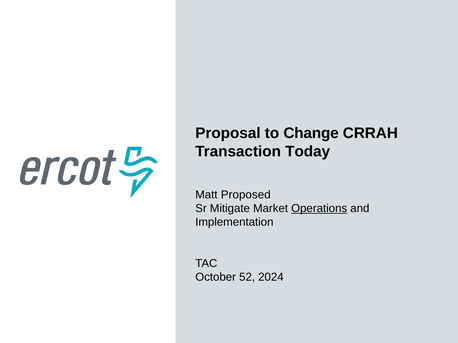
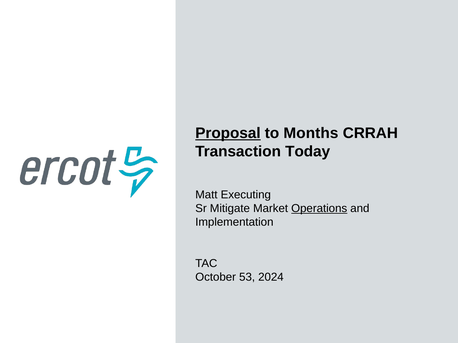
Proposal underline: none -> present
Change: Change -> Months
Proposed: Proposed -> Executing
52: 52 -> 53
